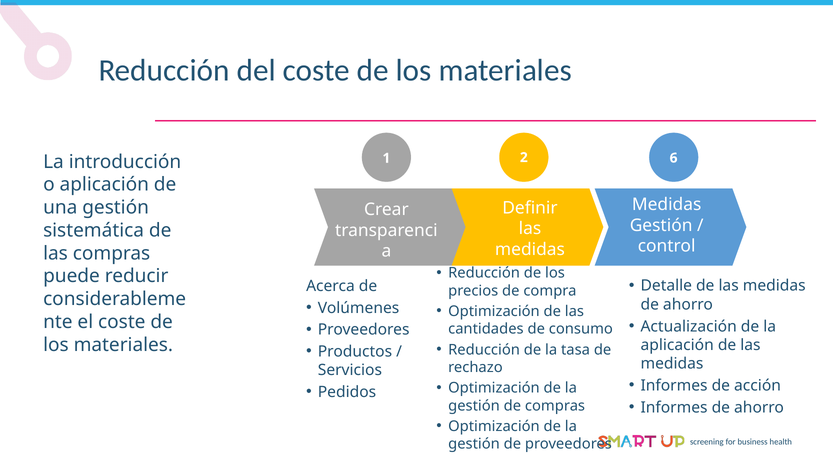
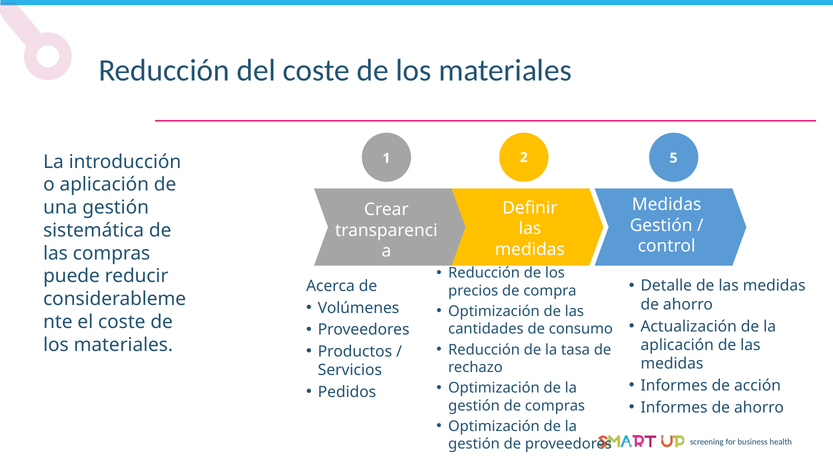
6: 6 -> 5
